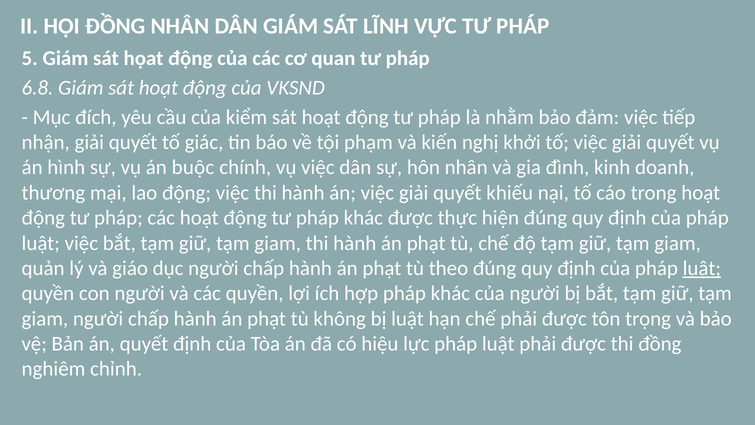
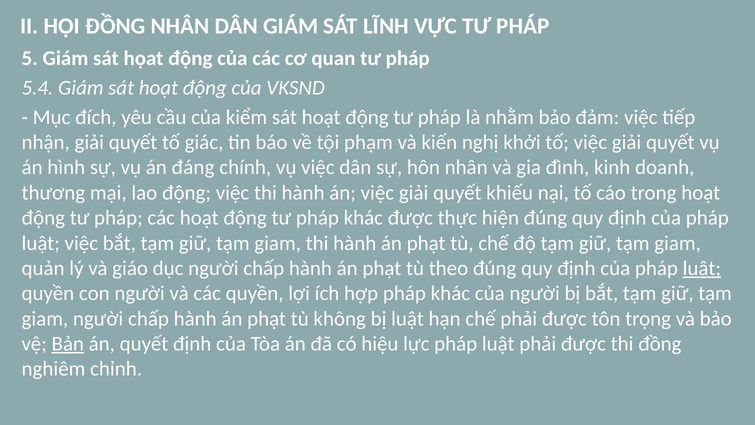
6.8: 6.8 -> 5.4
buộc: buộc -> đáng
Bản underline: none -> present
